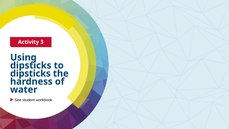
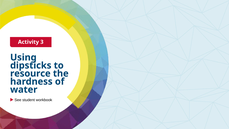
dipsticks at (30, 73): dipsticks -> resource
